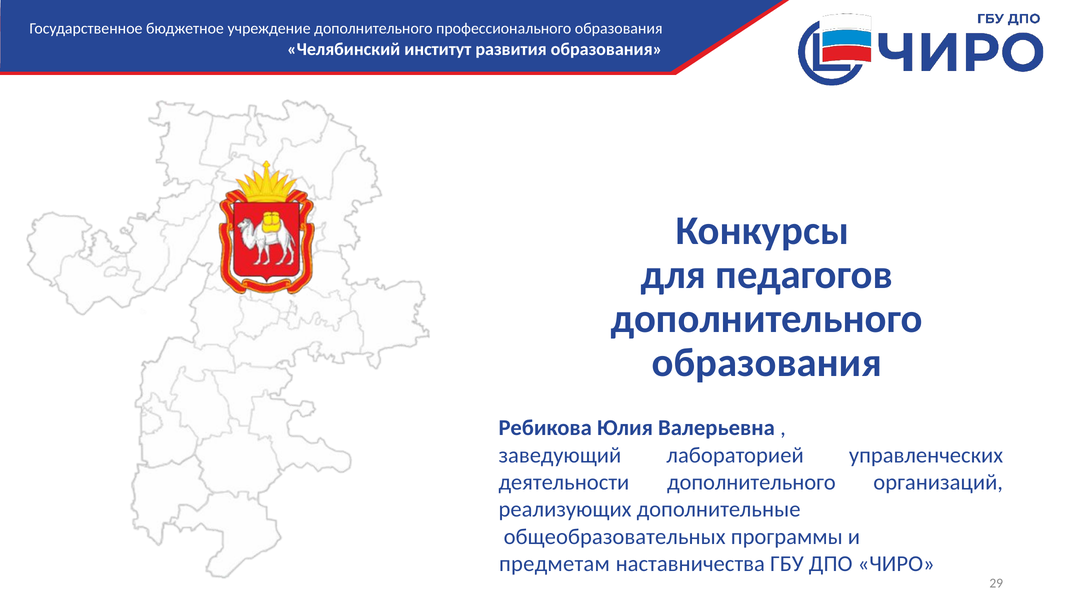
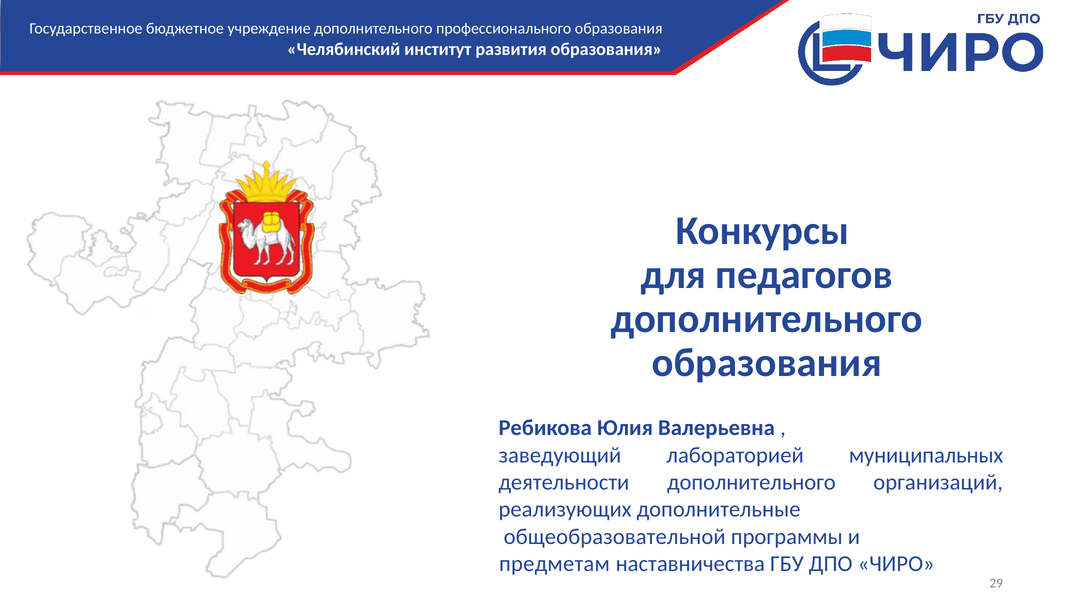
управленческих: управленческих -> муниципальных
общеобразовательных: общеобразовательных -> общеобразовательной
